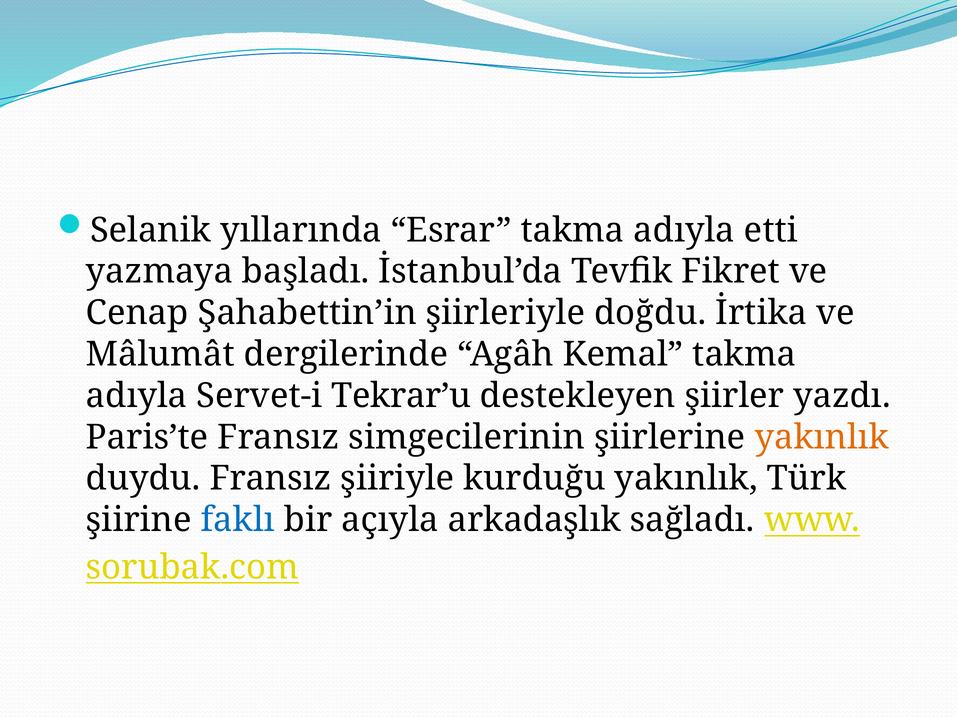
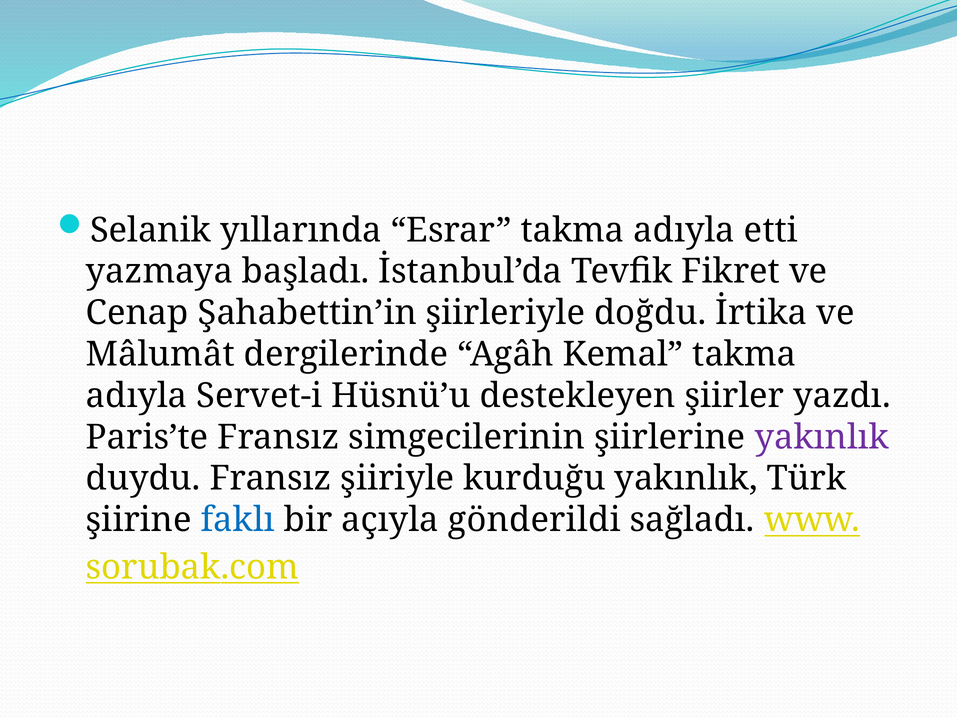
Tekrar’u: Tekrar’u -> Hüsnü’u
yakınlık at (822, 438) colour: orange -> purple
arkadaşlık: arkadaşlık -> gönderildi
